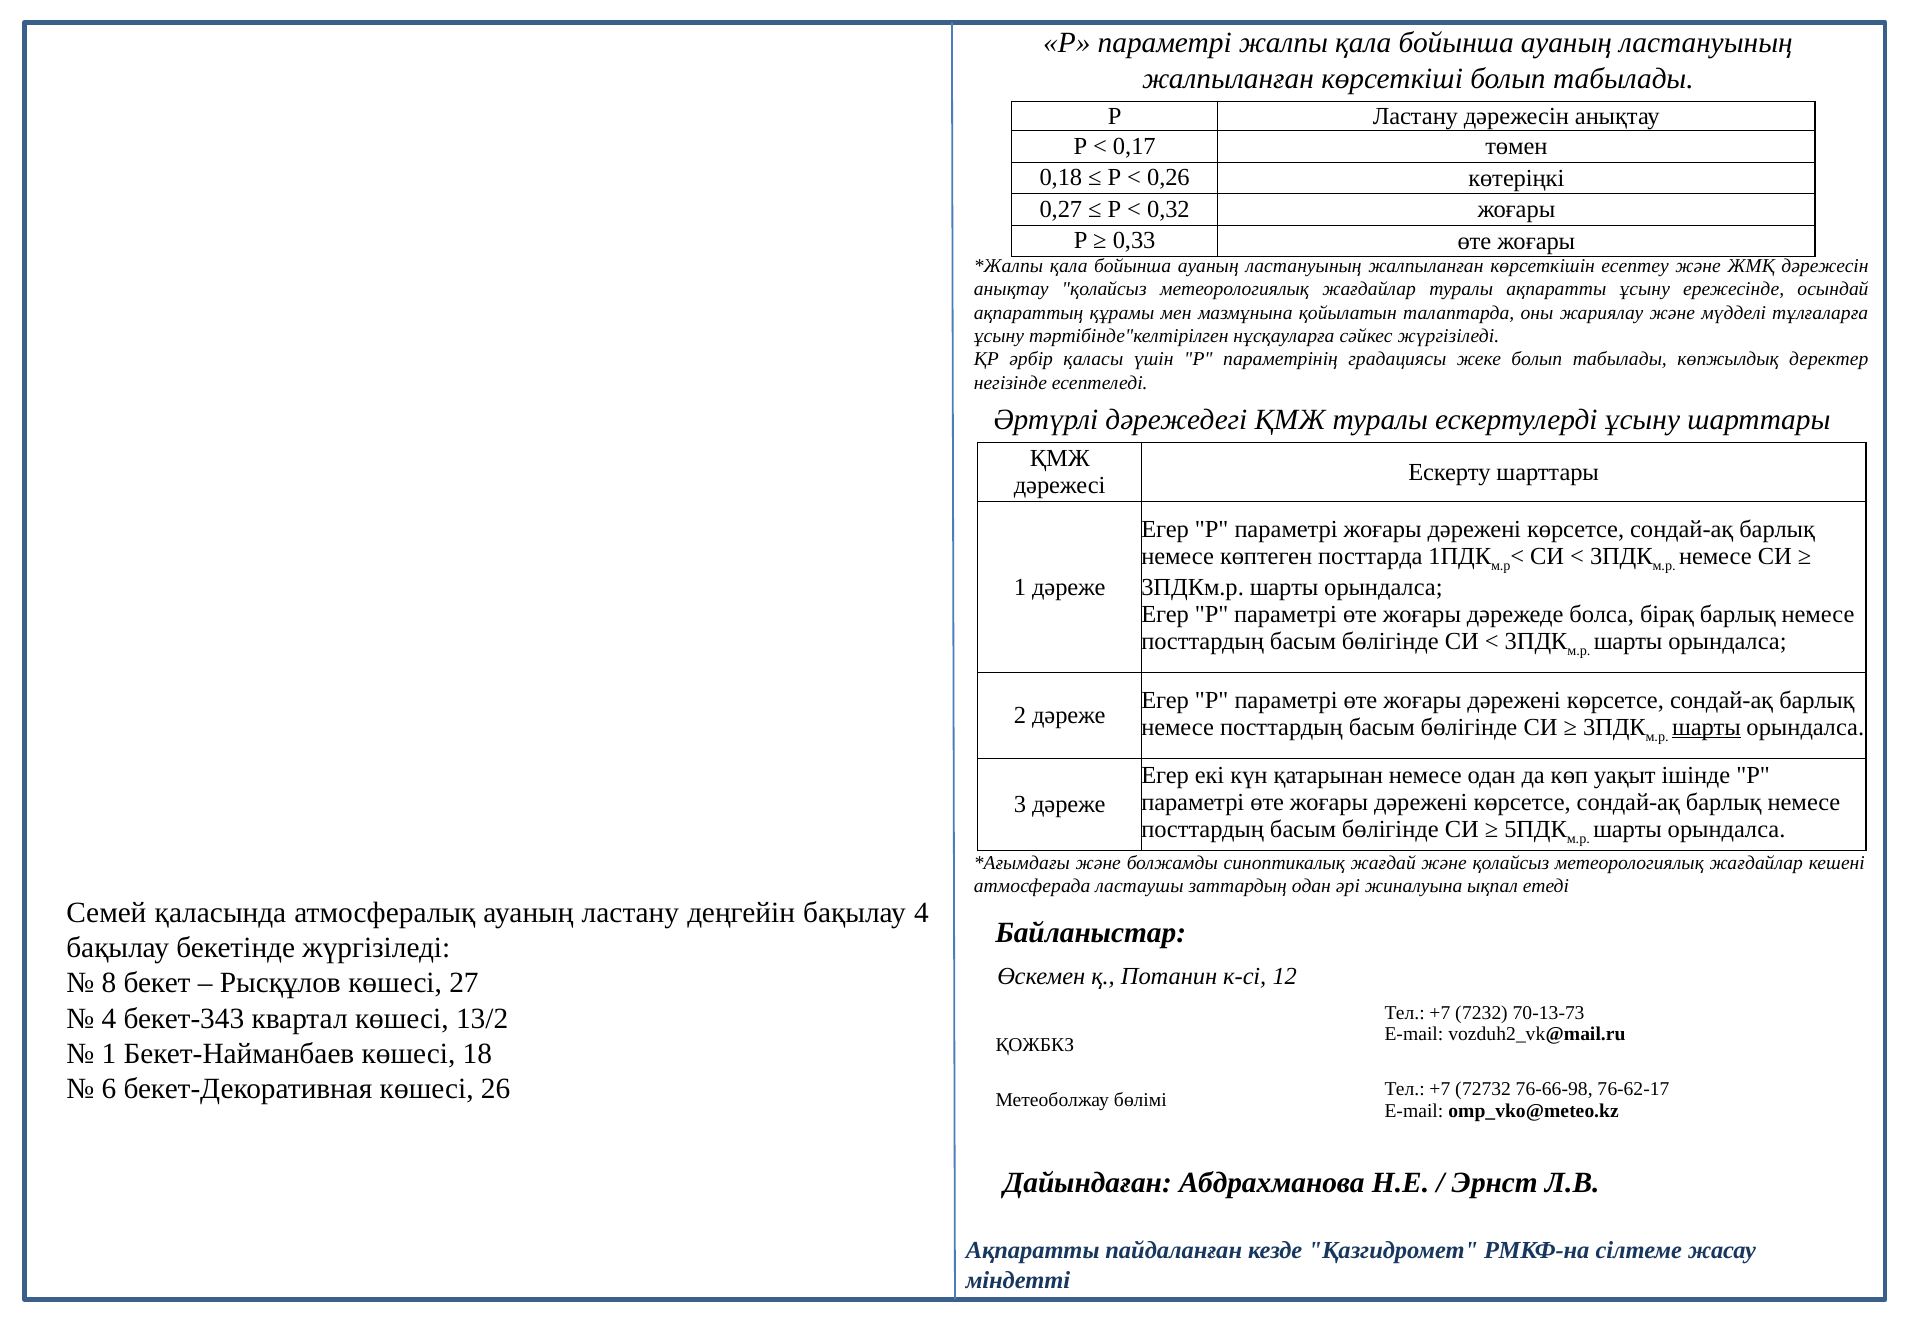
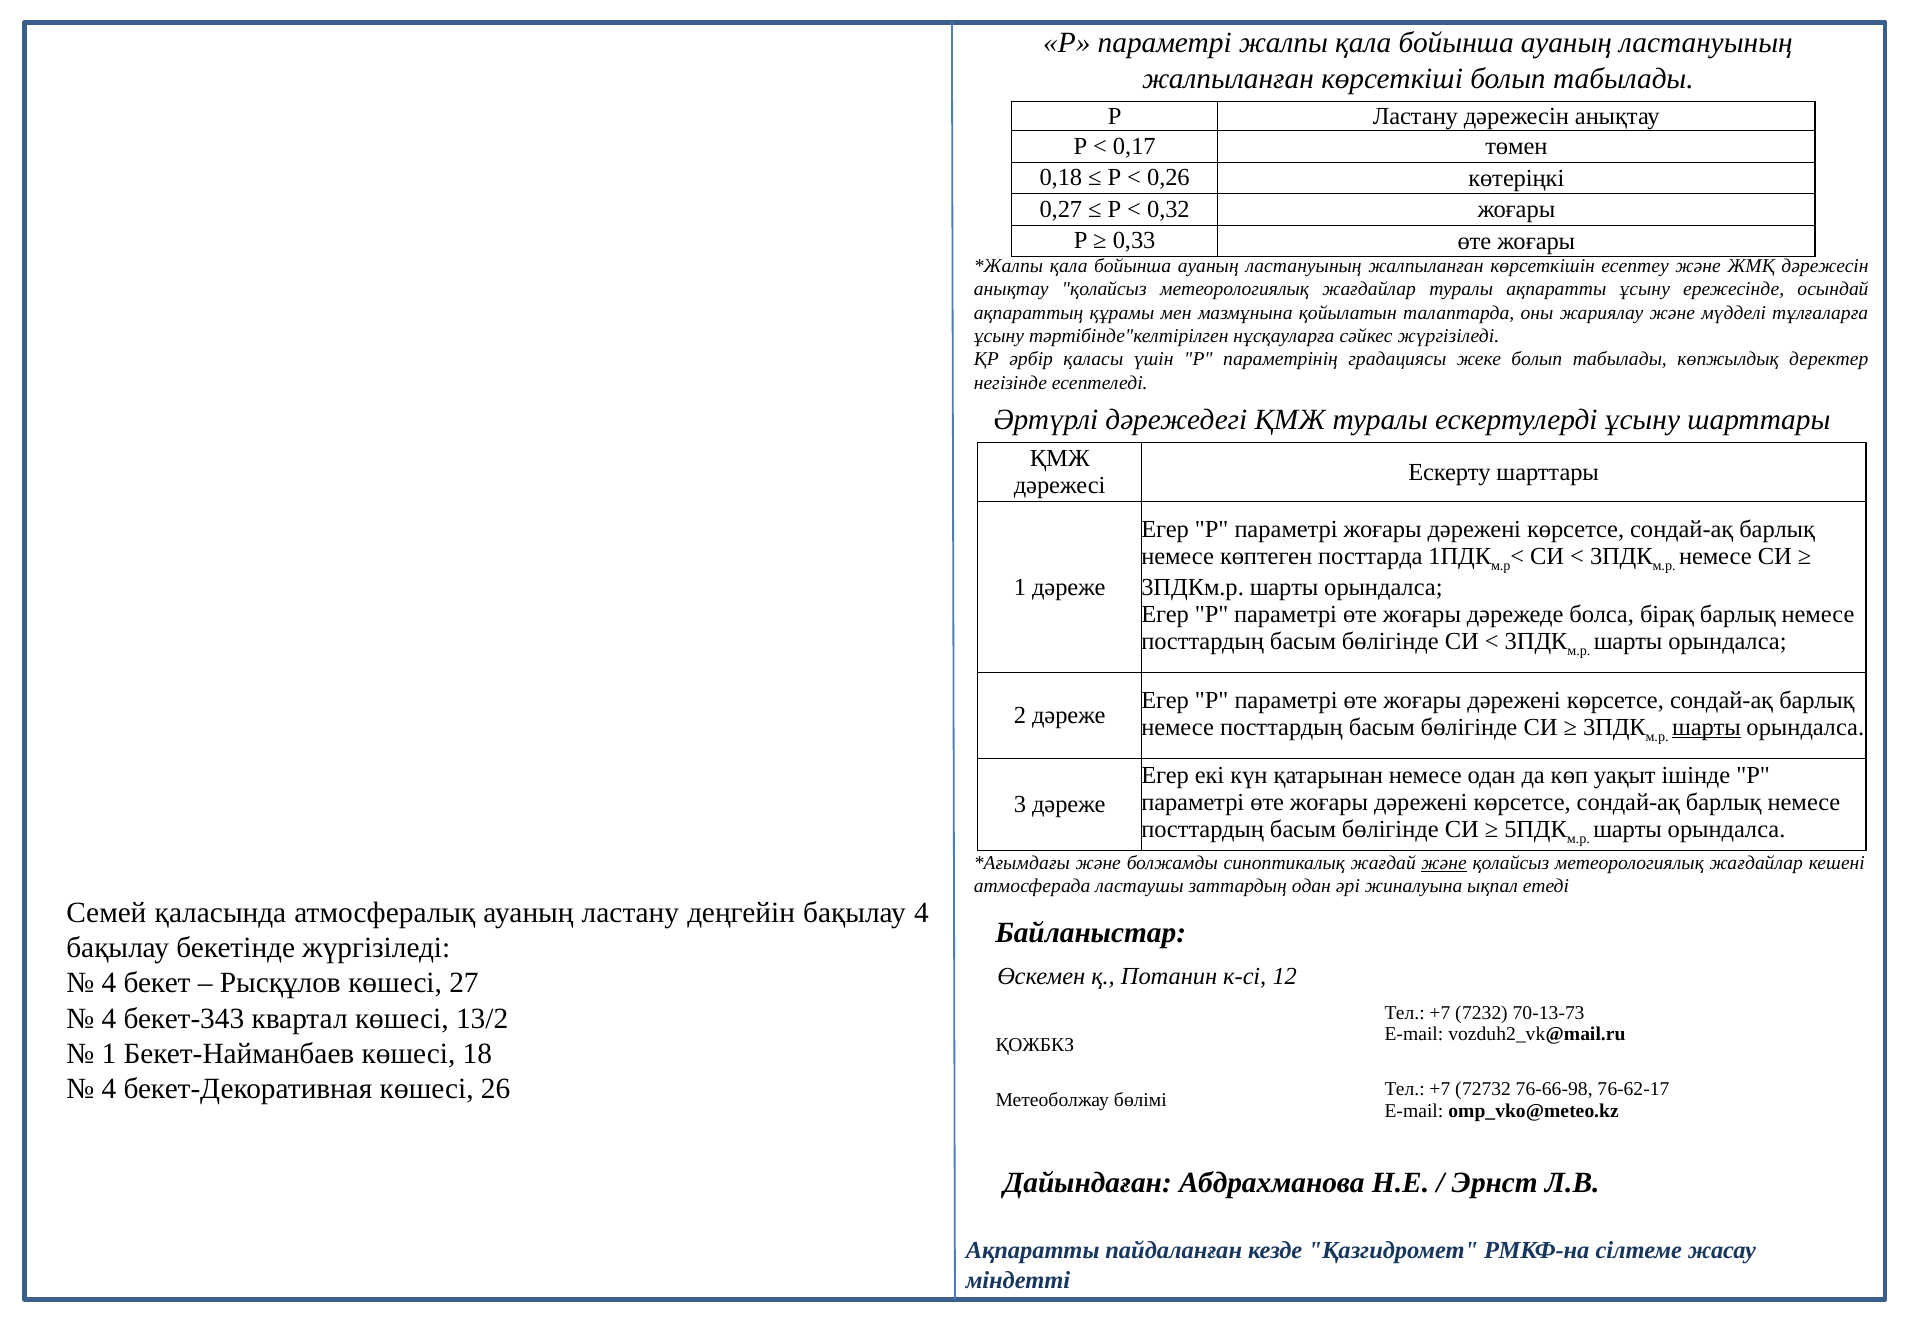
және at (1444, 863) underline: none -> present
8 at (109, 983): 8 -> 4
6 at (109, 1089): 6 -> 4
